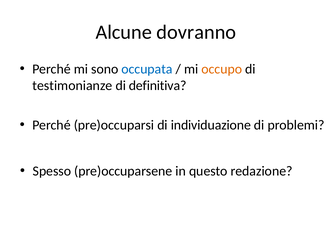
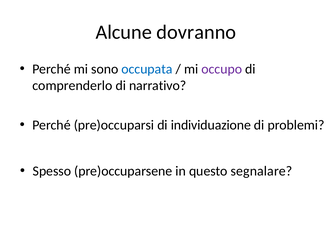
occupo colour: orange -> purple
testimonianze: testimonianze -> comprenderlo
definitiva: definitiva -> narrativo
redazione: redazione -> segnalare
